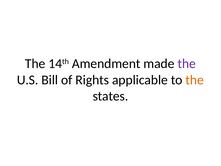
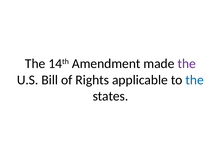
the at (195, 80) colour: orange -> blue
